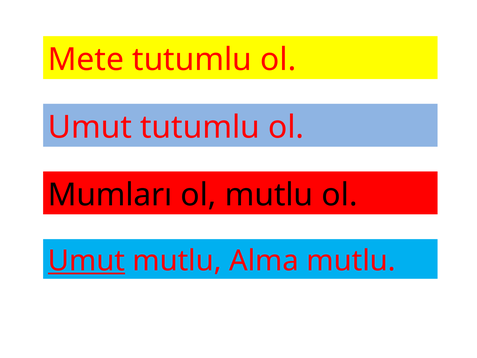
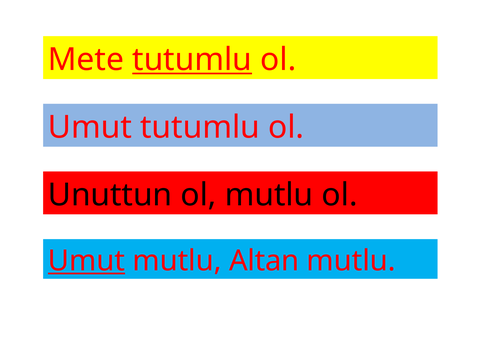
tutumlu at (192, 60) underline: none -> present
Mumları: Mumları -> Unuttun
Alma: Alma -> Altan
